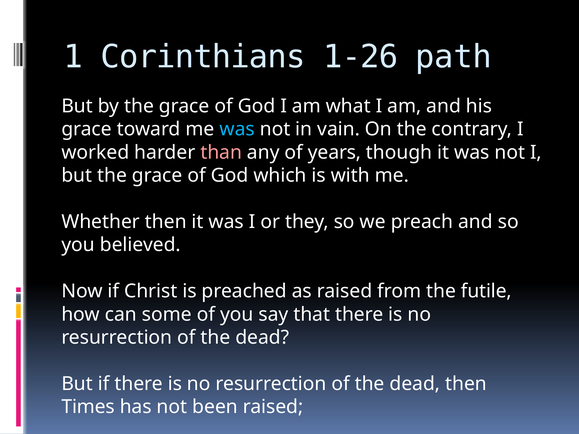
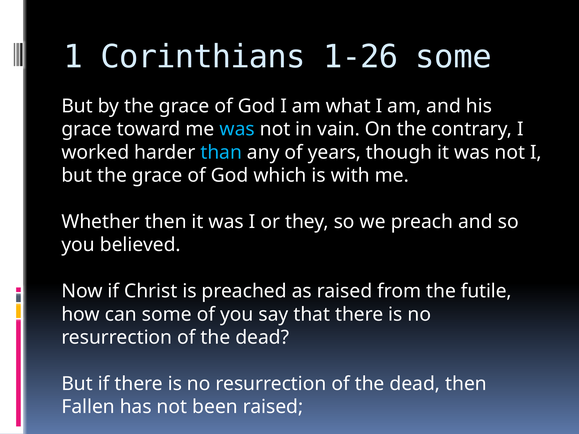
1-26 path: path -> some
than colour: pink -> light blue
Times: Times -> Fallen
